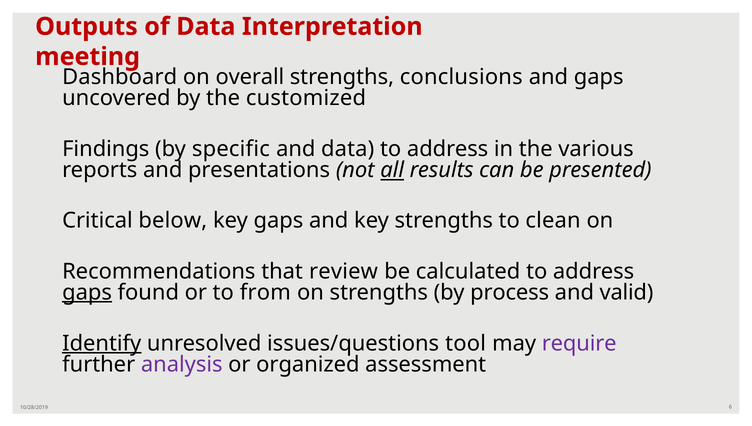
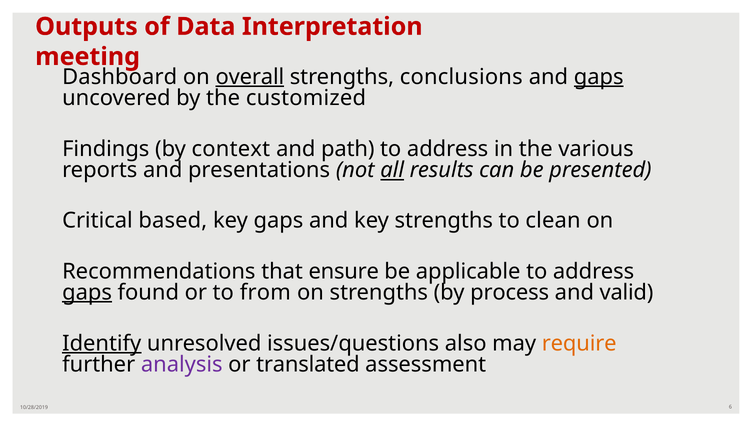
overall underline: none -> present
gaps at (599, 77) underline: none -> present
specific: specific -> context
and data: data -> path
below: below -> based
review: review -> ensure
calculated: calculated -> applicable
tool: tool -> also
require colour: purple -> orange
organized: organized -> translated
